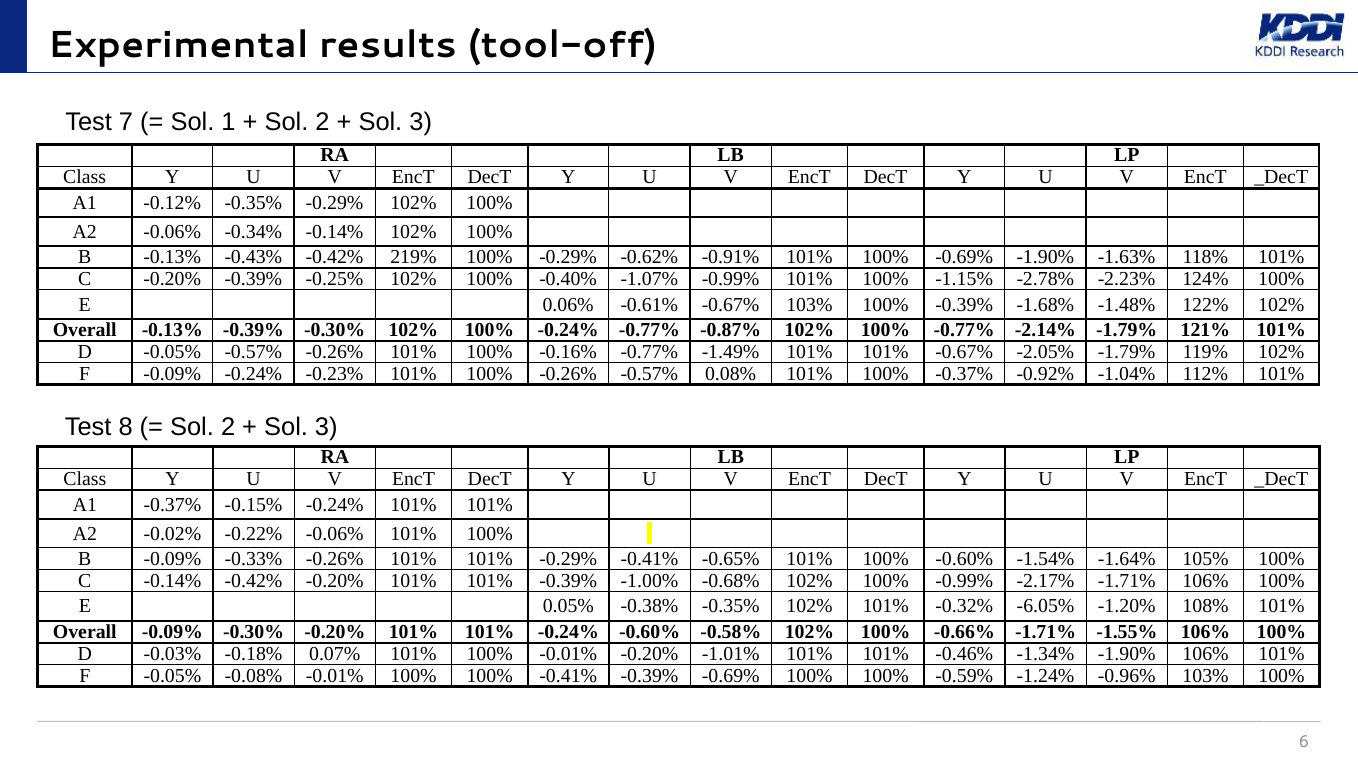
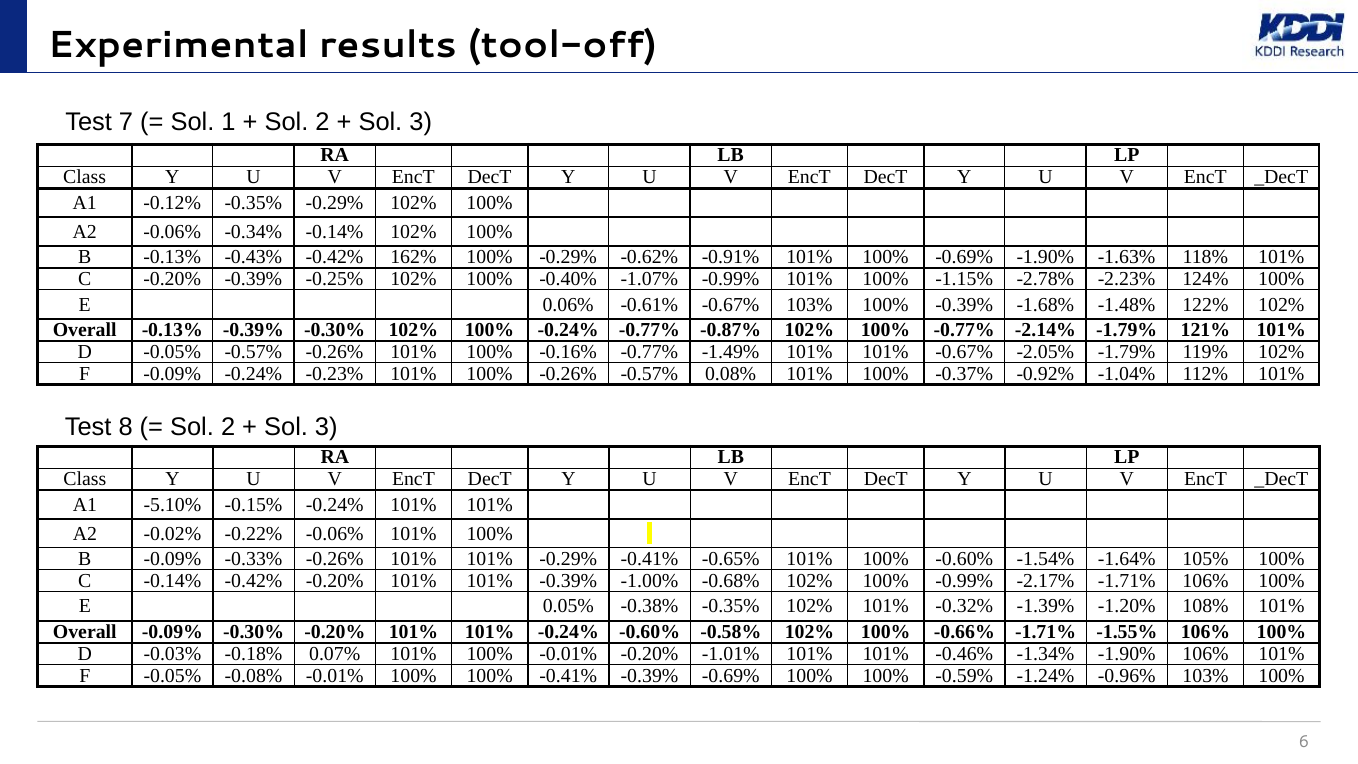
219%: 219% -> 162%
A1 -0.37%: -0.37% -> -5.10%
-6.05%: -6.05% -> -1.39%
